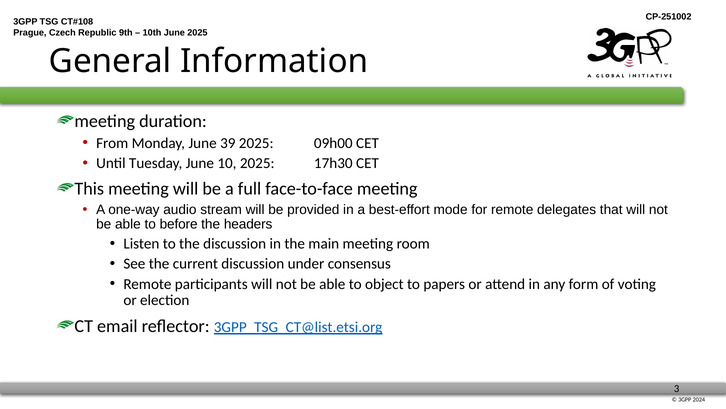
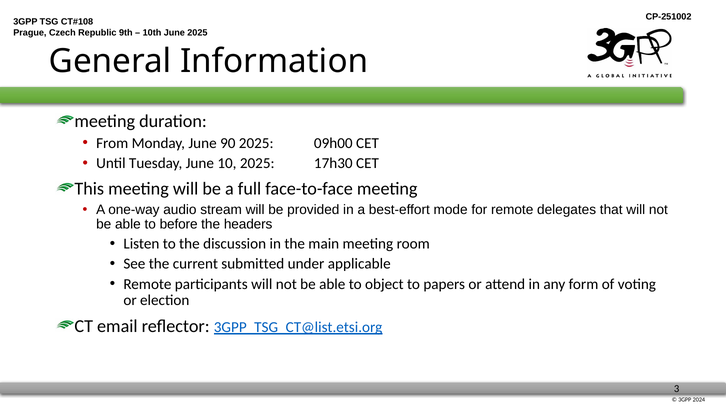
39: 39 -> 90
current discussion: discussion -> submitted
consensus: consensus -> applicable
